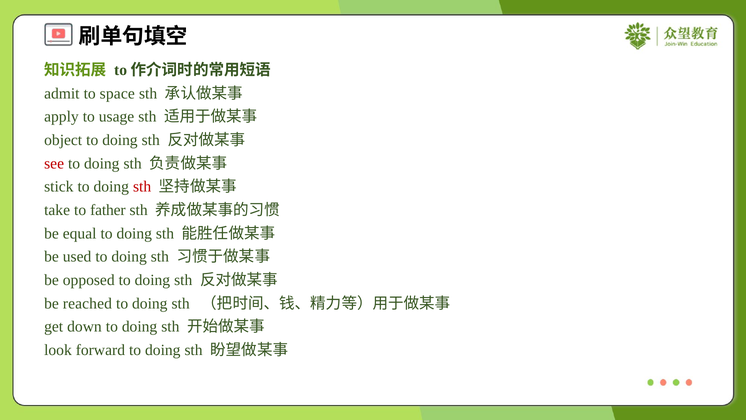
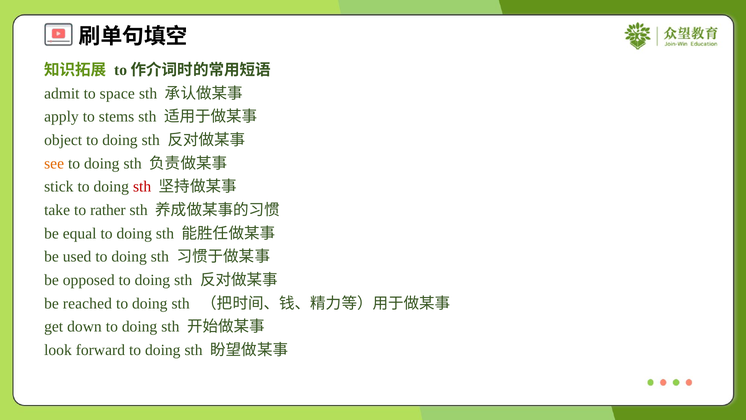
usage: usage -> stems
see colour: red -> orange
father: father -> rather
